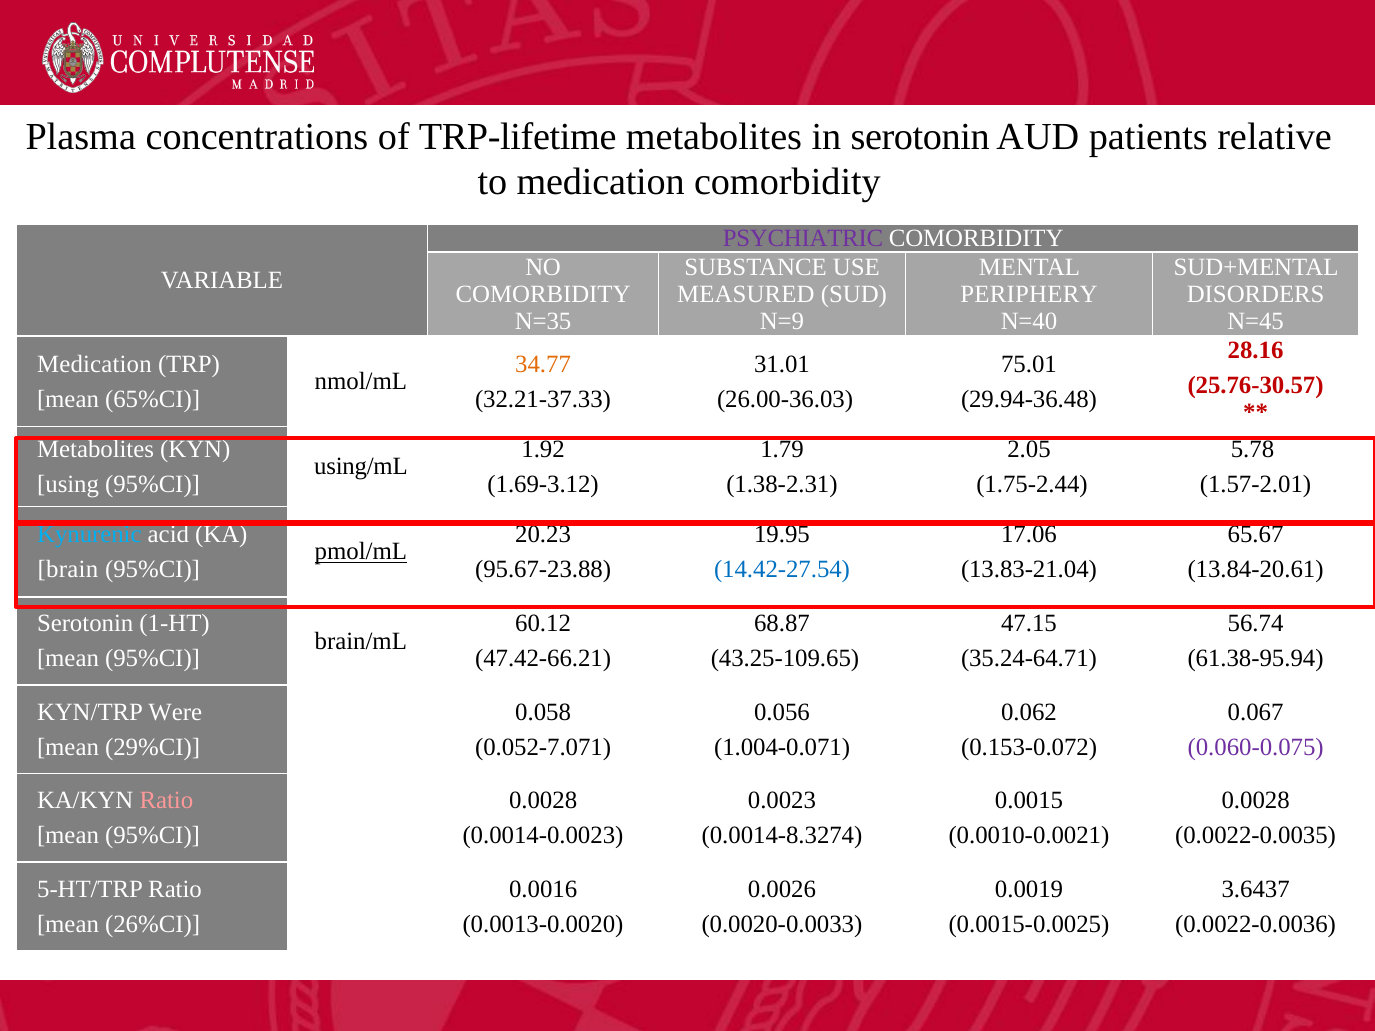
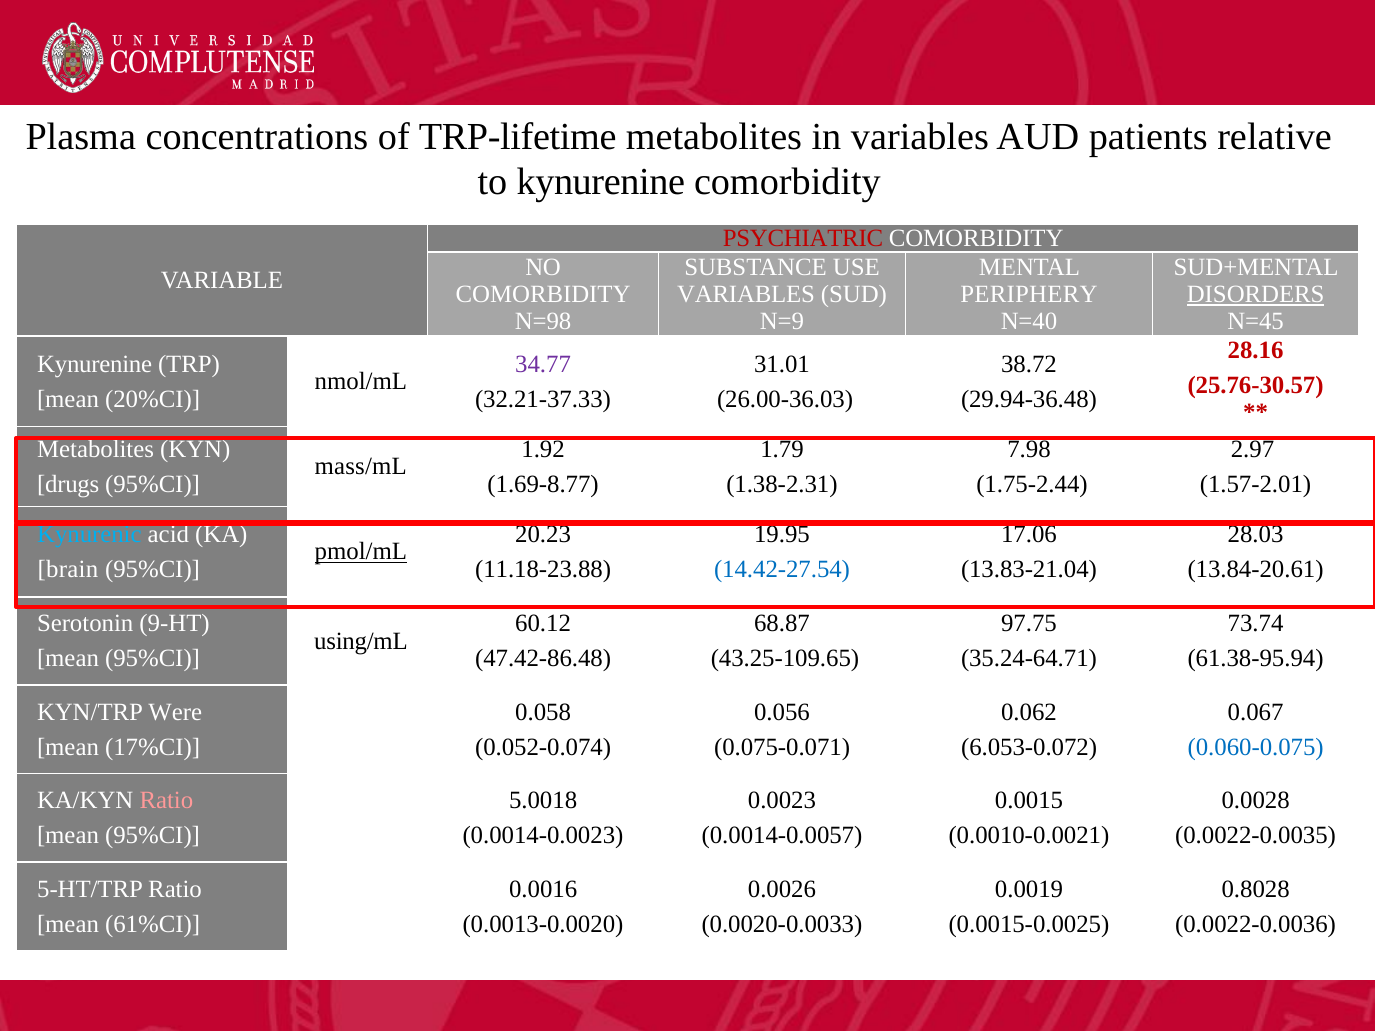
in serotonin: serotonin -> variables
to medication: medication -> kynurenine
PSYCHIATRIC colour: purple -> red
MEASURED at (746, 294): MEASURED -> VARIABLES
DISORDERS underline: none -> present
N=35: N=35 -> N=98
Medication at (94, 364): Medication -> Kynurenine
34.77 colour: orange -> purple
75.01: 75.01 -> 38.72
65%CI: 65%CI -> 20%CI
2.05: 2.05 -> 7.98
5.78: 5.78 -> 2.97
using/mL: using/mL -> mass/mL
using: using -> drugs
1.69-3.12: 1.69-3.12 -> 1.69-8.77
65.67: 65.67 -> 28.03
95.67-23.88: 95.67-23.88 -> 11.18-23.88
1-HT: 1-HT -> 9-HT
47.15: 47.15 -> 97.75
56.74: 56.74 -> 73.74
brain/mL: brain/mL -> using/mL
47.42-66.21: 47.42-66.21 -> 47.42-86.48
29%CI: 29%CI -> 17%CI
0.052-7.071: 0.052-7.071 -> 0.052-0.074
1.004-0.071: 1.004-0.071 -> 0.075-0.071
0.153-0.072: 0.153-0.072 -> 6.053-0.072
0.060-0.075 colour: purple -> blue
0.0028 at (543, 801): 0.0028 -> 5.0018
0.0014-8.3274: 0.0014-8.3274 -> 0.0014-0.0057
3.6437: 3.6437 -> 0.8028
26%CI: 26%CI -> 61%CI
